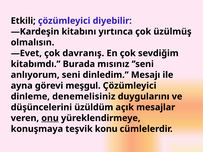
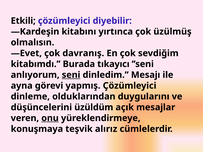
mısınız: mısınız -> tıkayıcı
seni underline: none -> present
meşgul: meşgul -> yapmış
denemelisiniz: denemelisiniz -> olduklarından
konu: konu -> alırız
